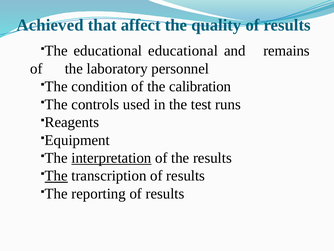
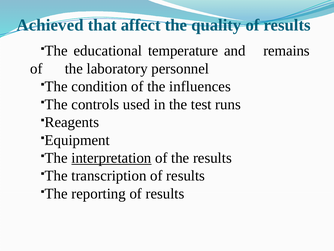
educational educational: educational -> temperature
calibration: calibration -> influences
The at (56, 175) underline: present -> none
